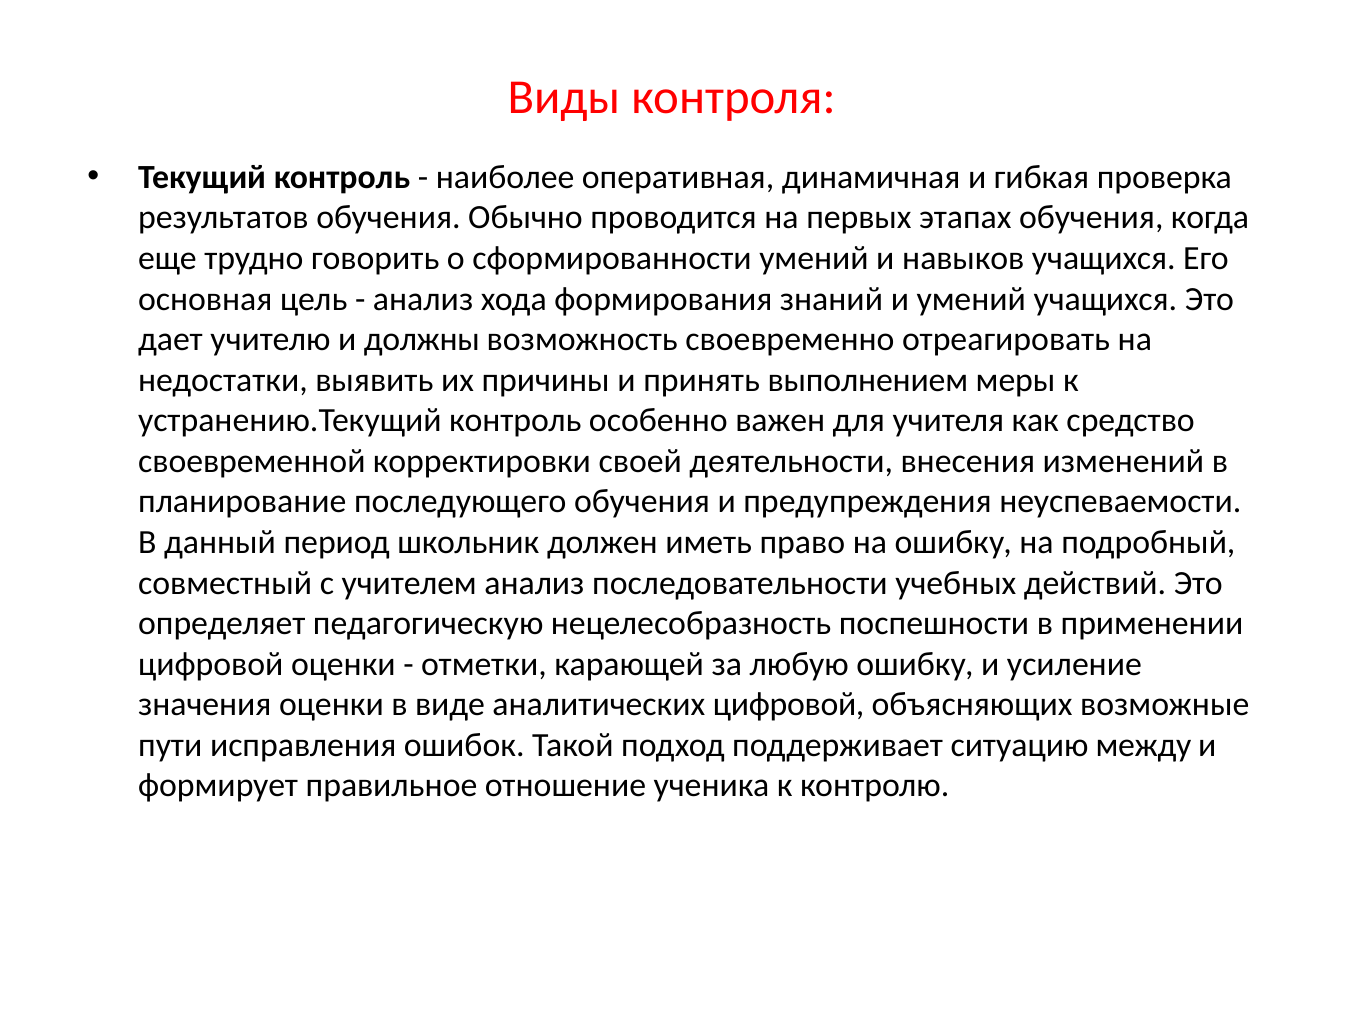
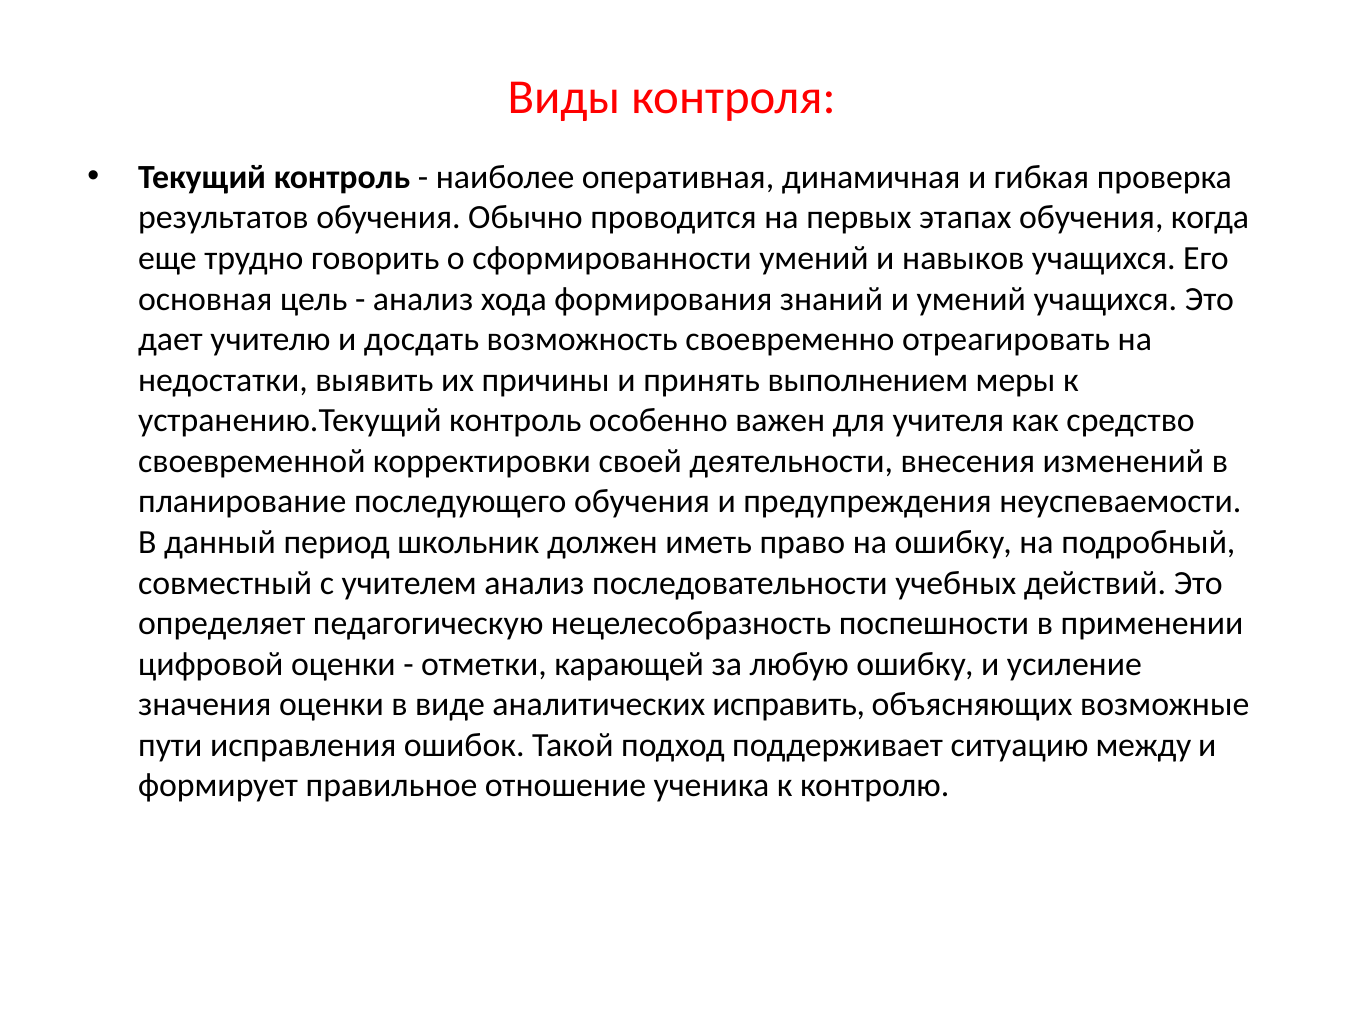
должны: должны -> досдать
аналитических цифровой: цифровой -> исправить
